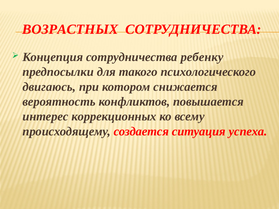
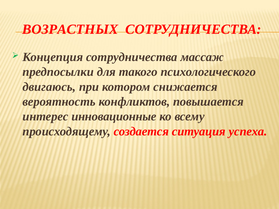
ребенку: ребенку -> массаж
коррекционных: коррекционных -> инновационные
